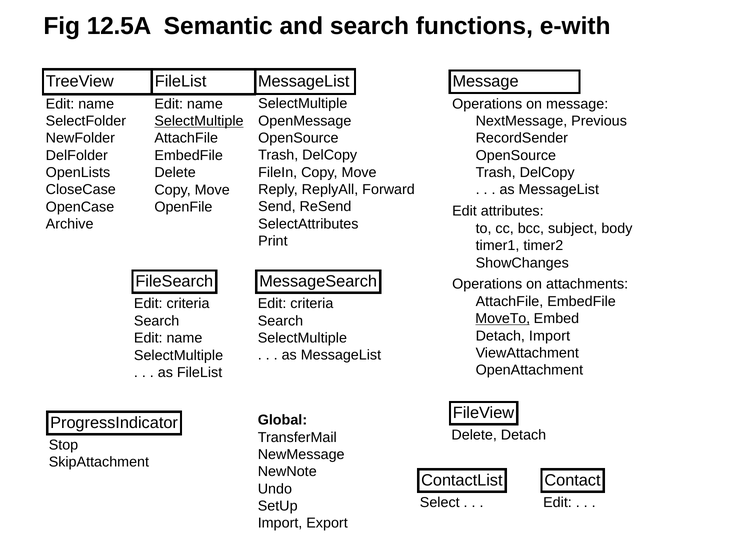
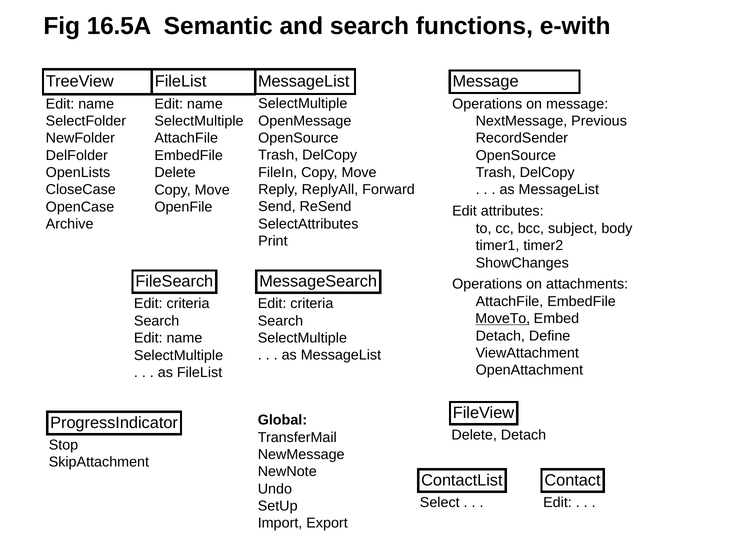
12.5A: 12.5A -> 16.5A
SelectMultiple at (199, 121) underline: present -> none
Detach Import: Import -> Define
